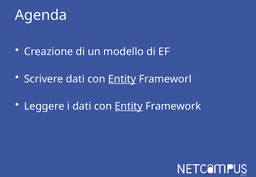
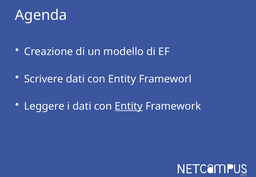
Entity at (122, 79) underline: present -> none
